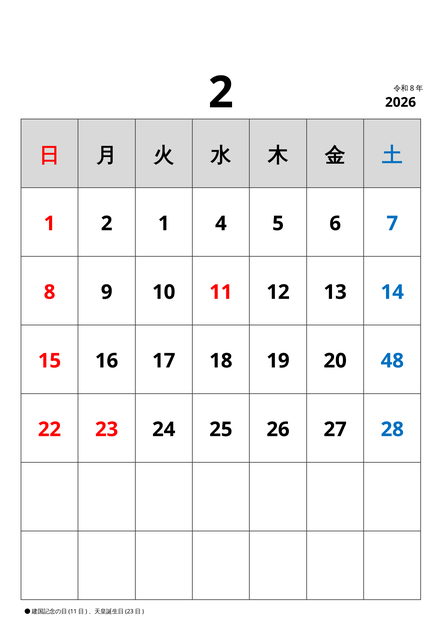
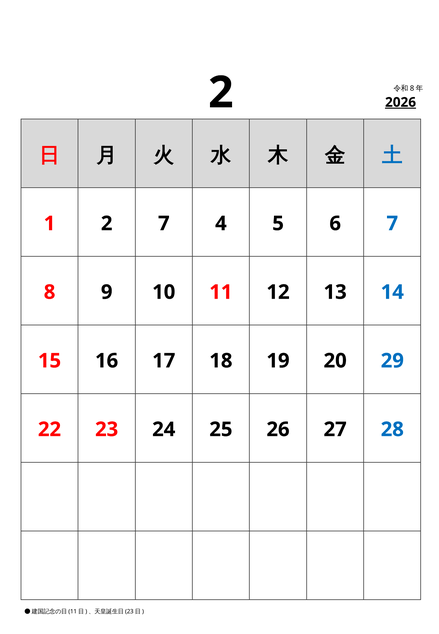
2026 underline: none -> present
2 1: 1 -> 7
48: 48 -> 29
